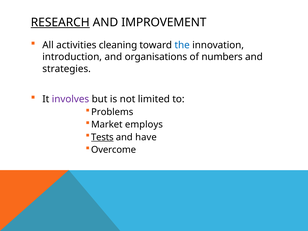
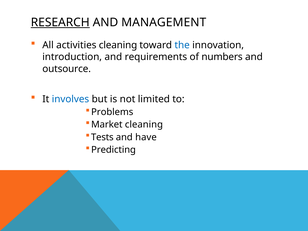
IMPROVEMENT: IMPROVEMENT -> MANAGEMENT
organisations: organisations -> requirements
strategies: strategies -> outsource
involves colour: purple -> blue
Market employs: employs -> cleaning
Tests underline: present -> none
Overcome: Overcome -> Predicting
